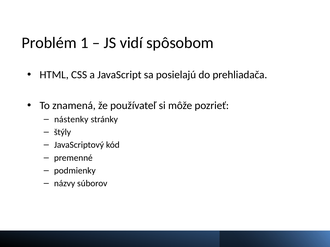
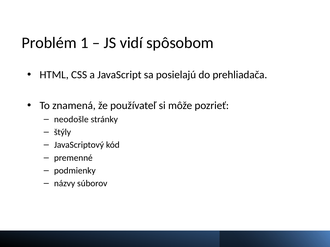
nástenky: nástenky -> neodošle
